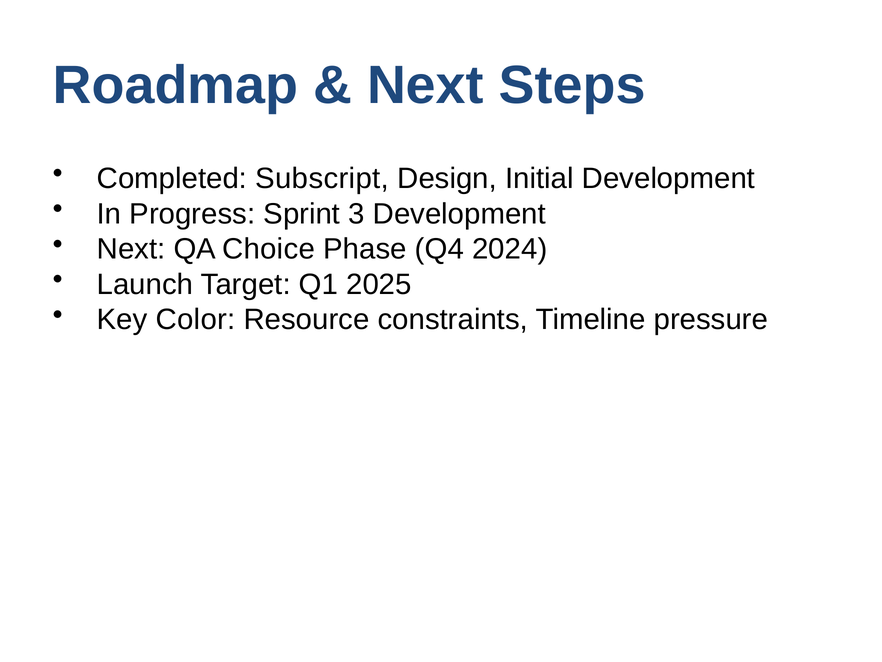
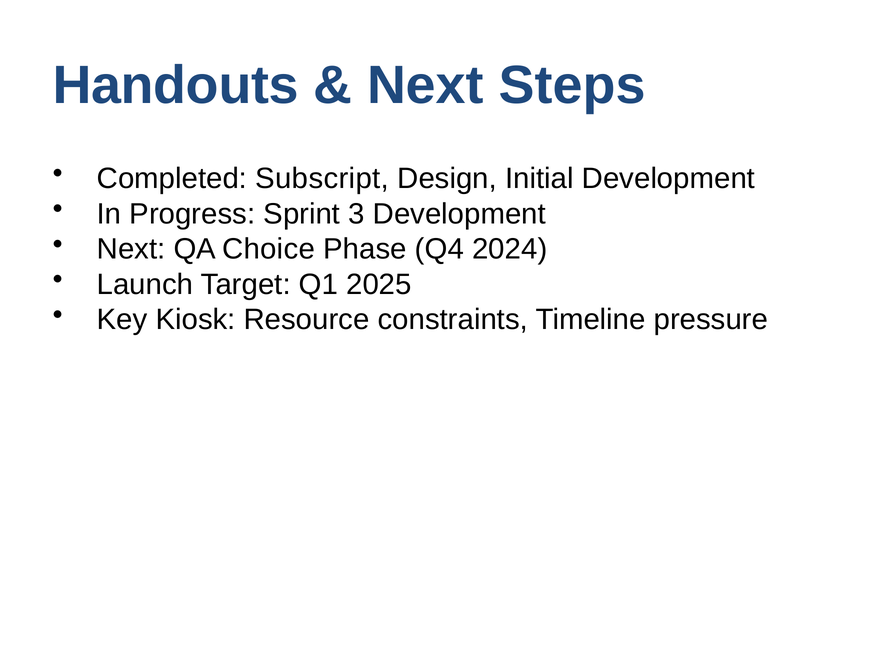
Roadmap: Roadmap -> Handouts
Color: Color -> Kiosk
